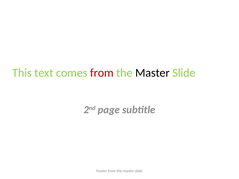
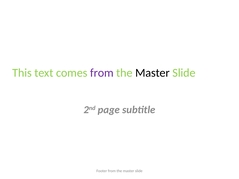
from at (102, 73) colour: red -> purple
